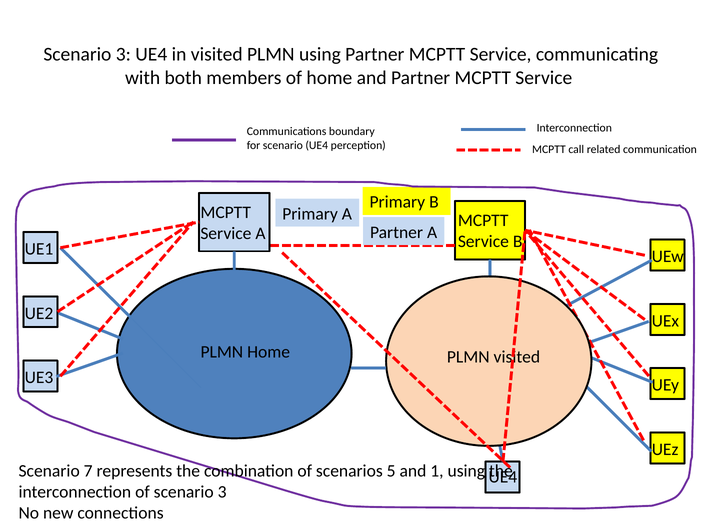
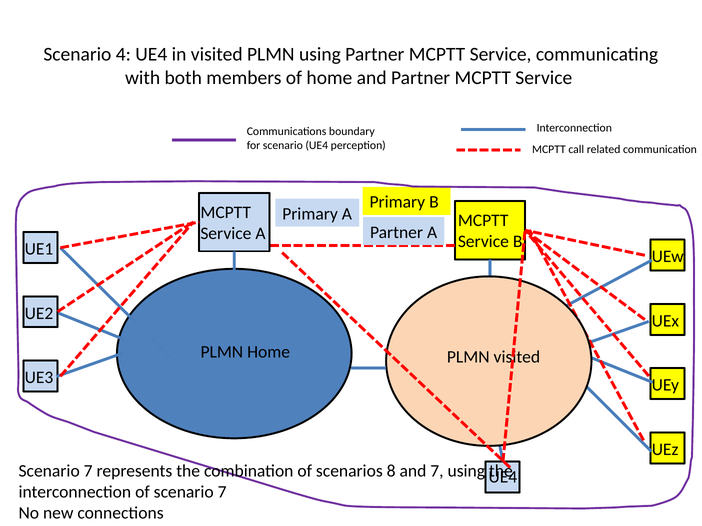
3 at (123, 55): 3 -> 4
5: 5 -> 8
and 1: 1 -> 7
of scenario 3: 3 -> 7
